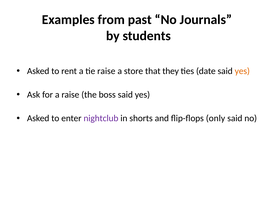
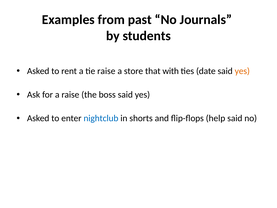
they: they -> with
nightclub colour: purple -> blue
only: only -> help
